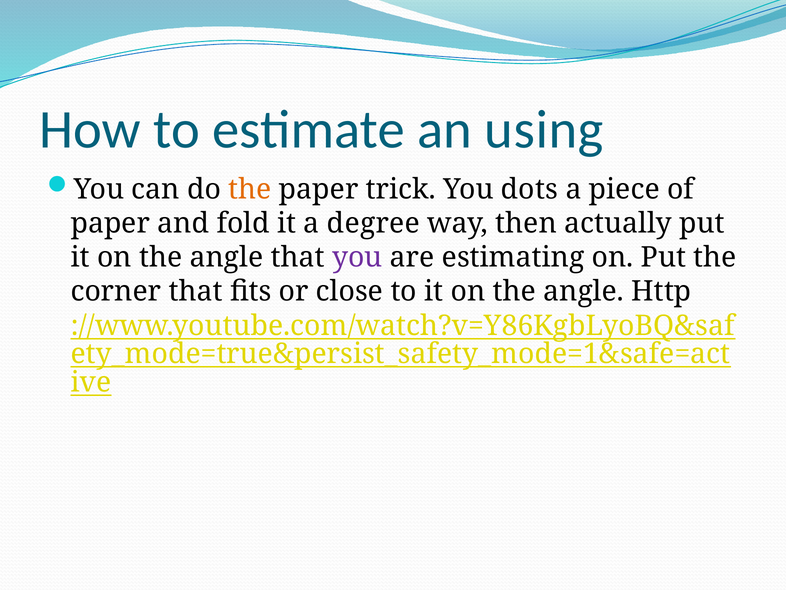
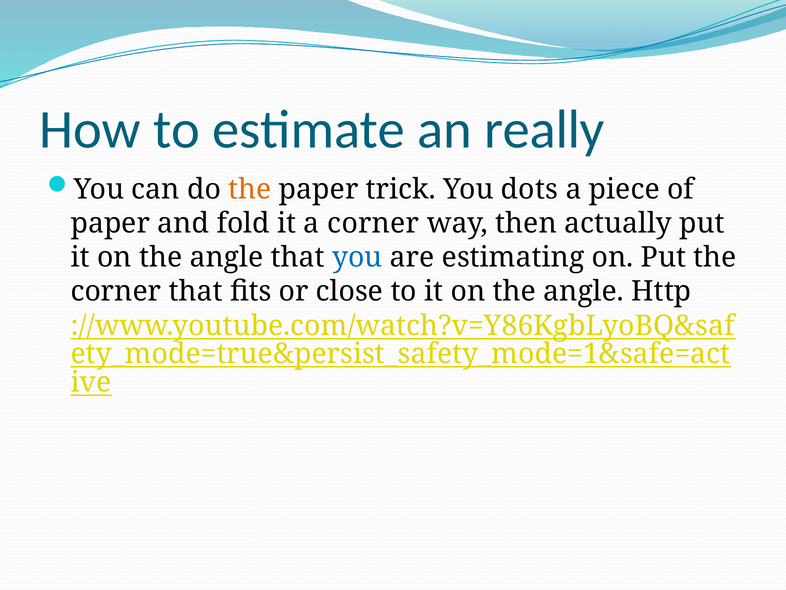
using: using -> really
a degree: degree -> corner
you at (357, 257) colour: purple -> blue
